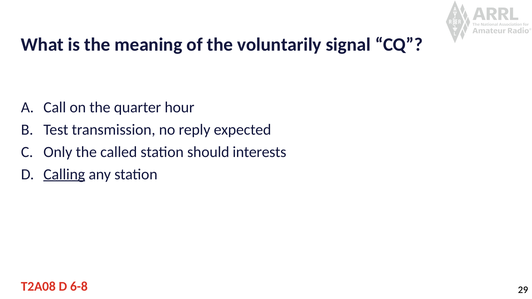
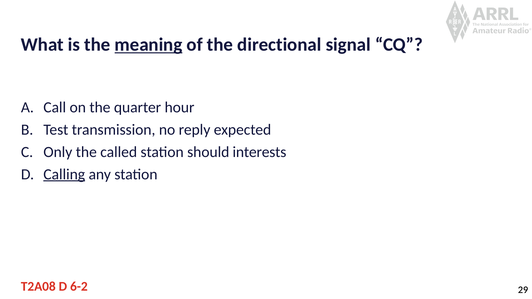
meaning underline: none -> present
voluntarily: voluntarily -> directional
6-8: 6-8 -> 6-2
